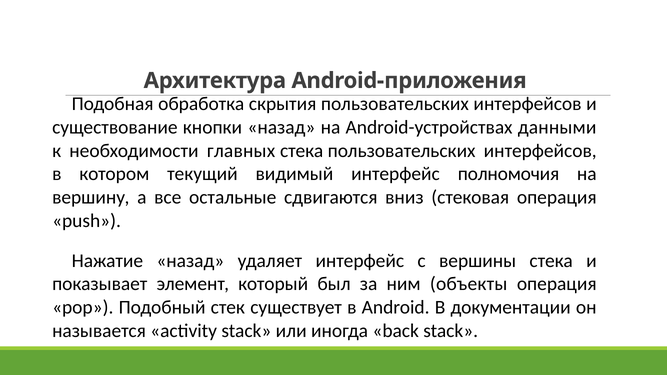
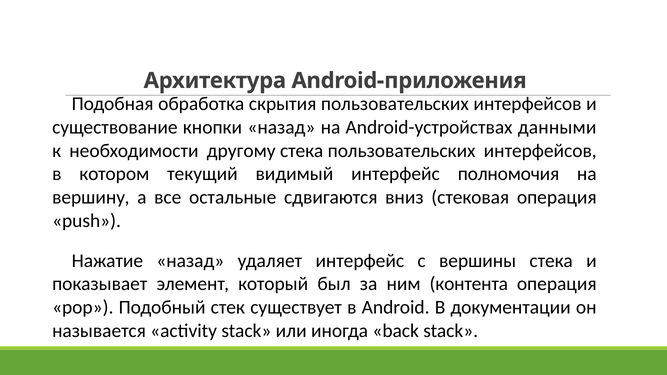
главных: главных -> другому
объекты: объекты -> контента
